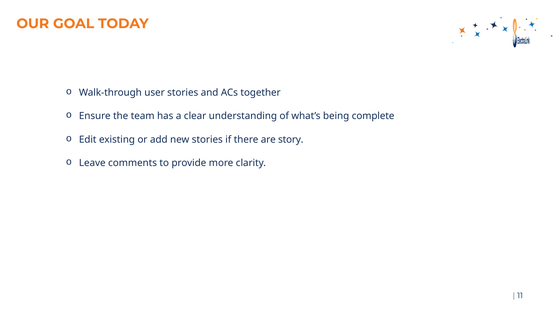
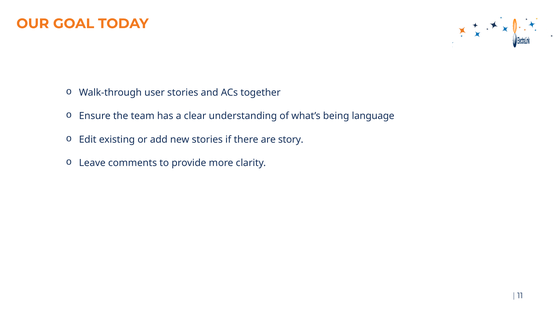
complete: complete -> language
